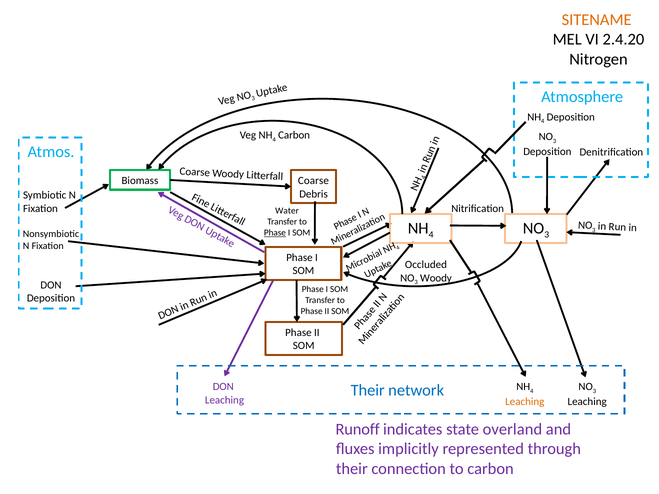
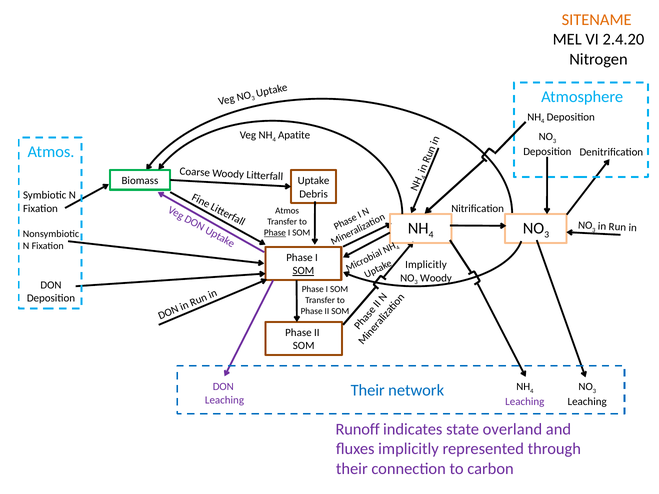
Carbon at (294, 135): Carbon -> Apatite
Biomass Coarse: Coarse -> Uptake
Water at (287, 211): Water -> Atmos
Occluded at (426, 265): Occluded -> Implicitly
SOM at (303, 271) underline: none -> present
Leaching at (525, 402) colour: orange -> purple
